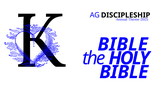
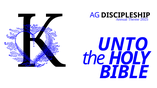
BIBLE at (123, 45): BIBLE -> UNTO
